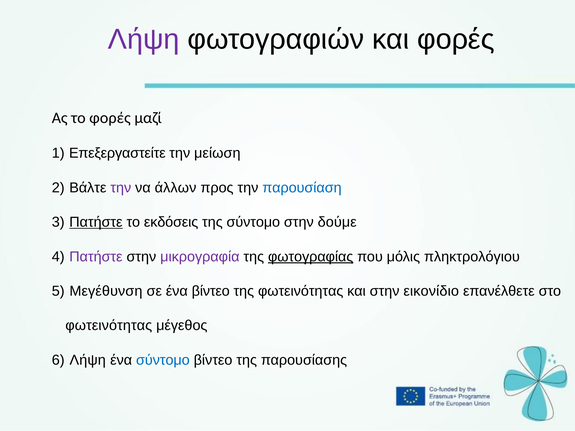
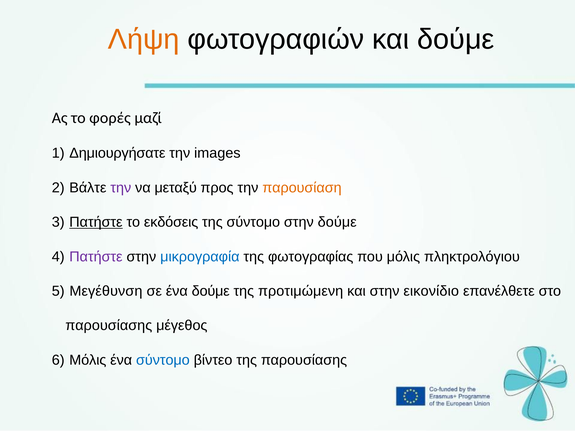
Λήψη at (144, 39) colour: purple -> orange
και φορές: φορές -> δούμε
Επεξεργαστείτε: Επεξεργαστείτε -> Δημιουργήσατε
μείωση: μείωση -> images
άλλων: άλλων -> μεταξύ
παρουσίαση colour: blue -> orange
μικρογραφία colour: purple -> blue
φωτογραφίας underline: present -> none
ένα βίντεο: βίντεο -> δούμε
της φωτεινότητας: φωτεινότητας -> προτιμώμενη
φωτεινότητας at (109, 326): φωτεινότητας -> παρουσίασης
Λήψη at (88, 360): Λήψη -> Μόλις
